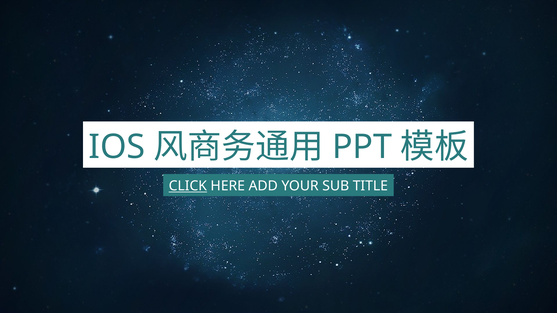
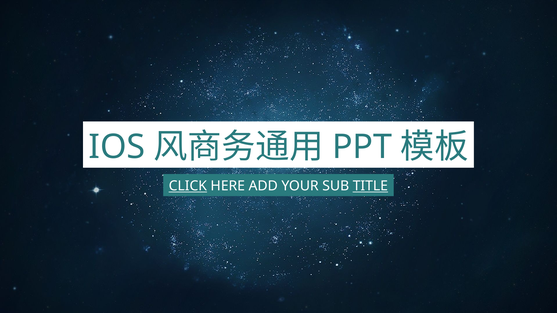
TITLE underline: none -> present
